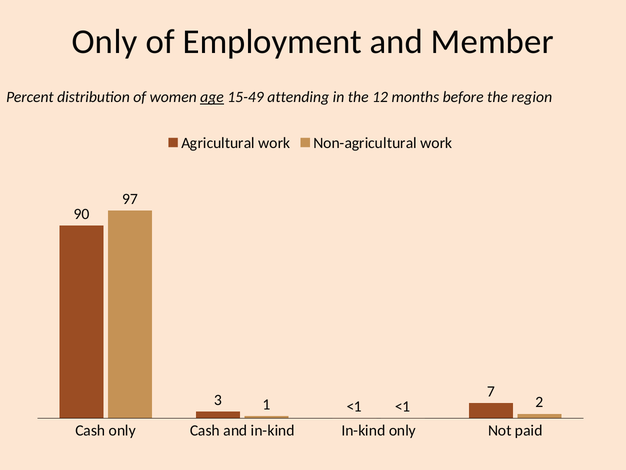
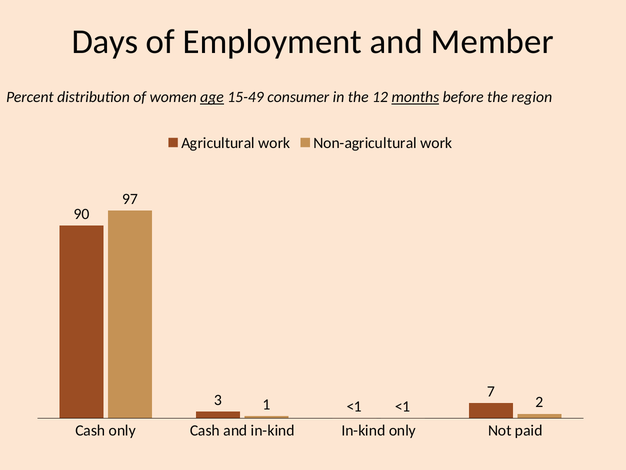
Only at (105, 42): Only -> Days
attending: attending -> consumer
months underline: none -> present
